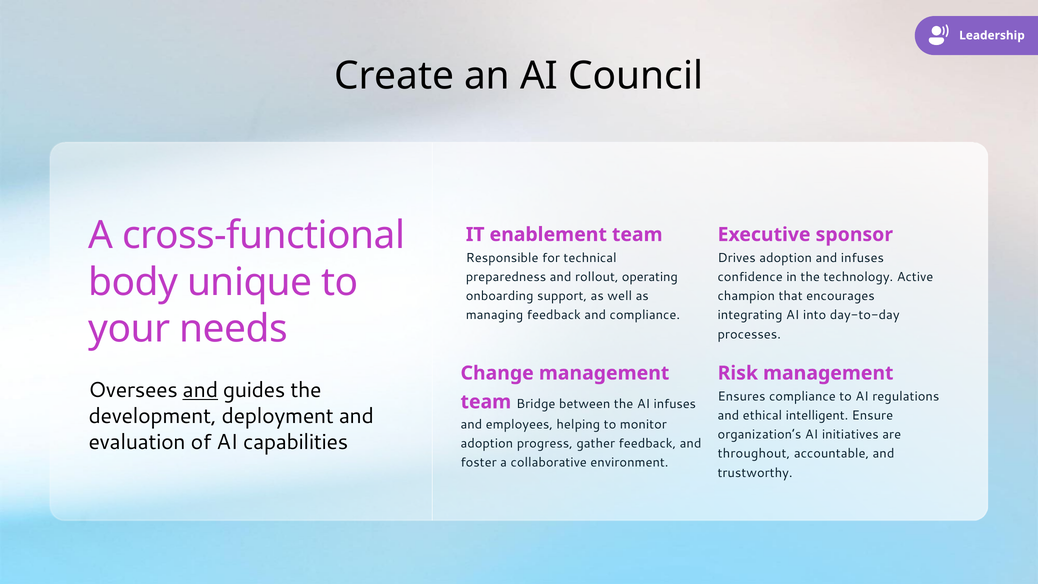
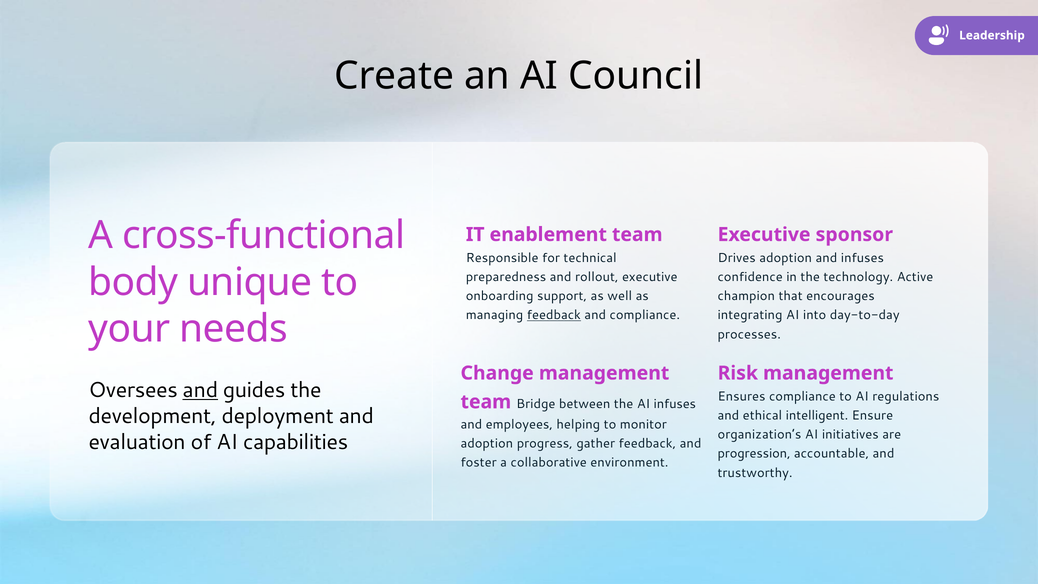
rollout operating: operating -> executive
feedback at (554, 315) underline: none -> present
throughout: throughout -> progression
